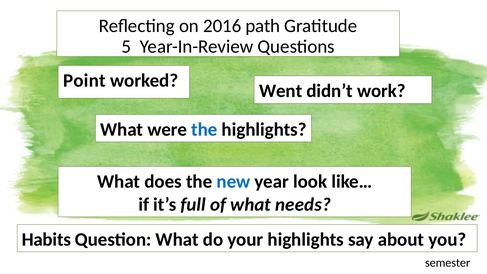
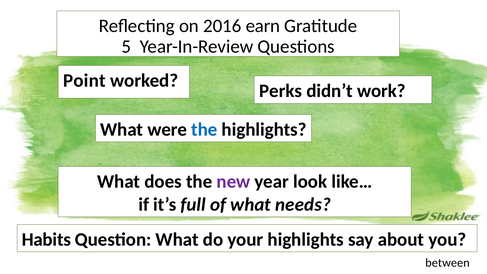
path: path -> earn
Went: Went -> Perks
new colour: blue -> purple
semester: semester -> between
